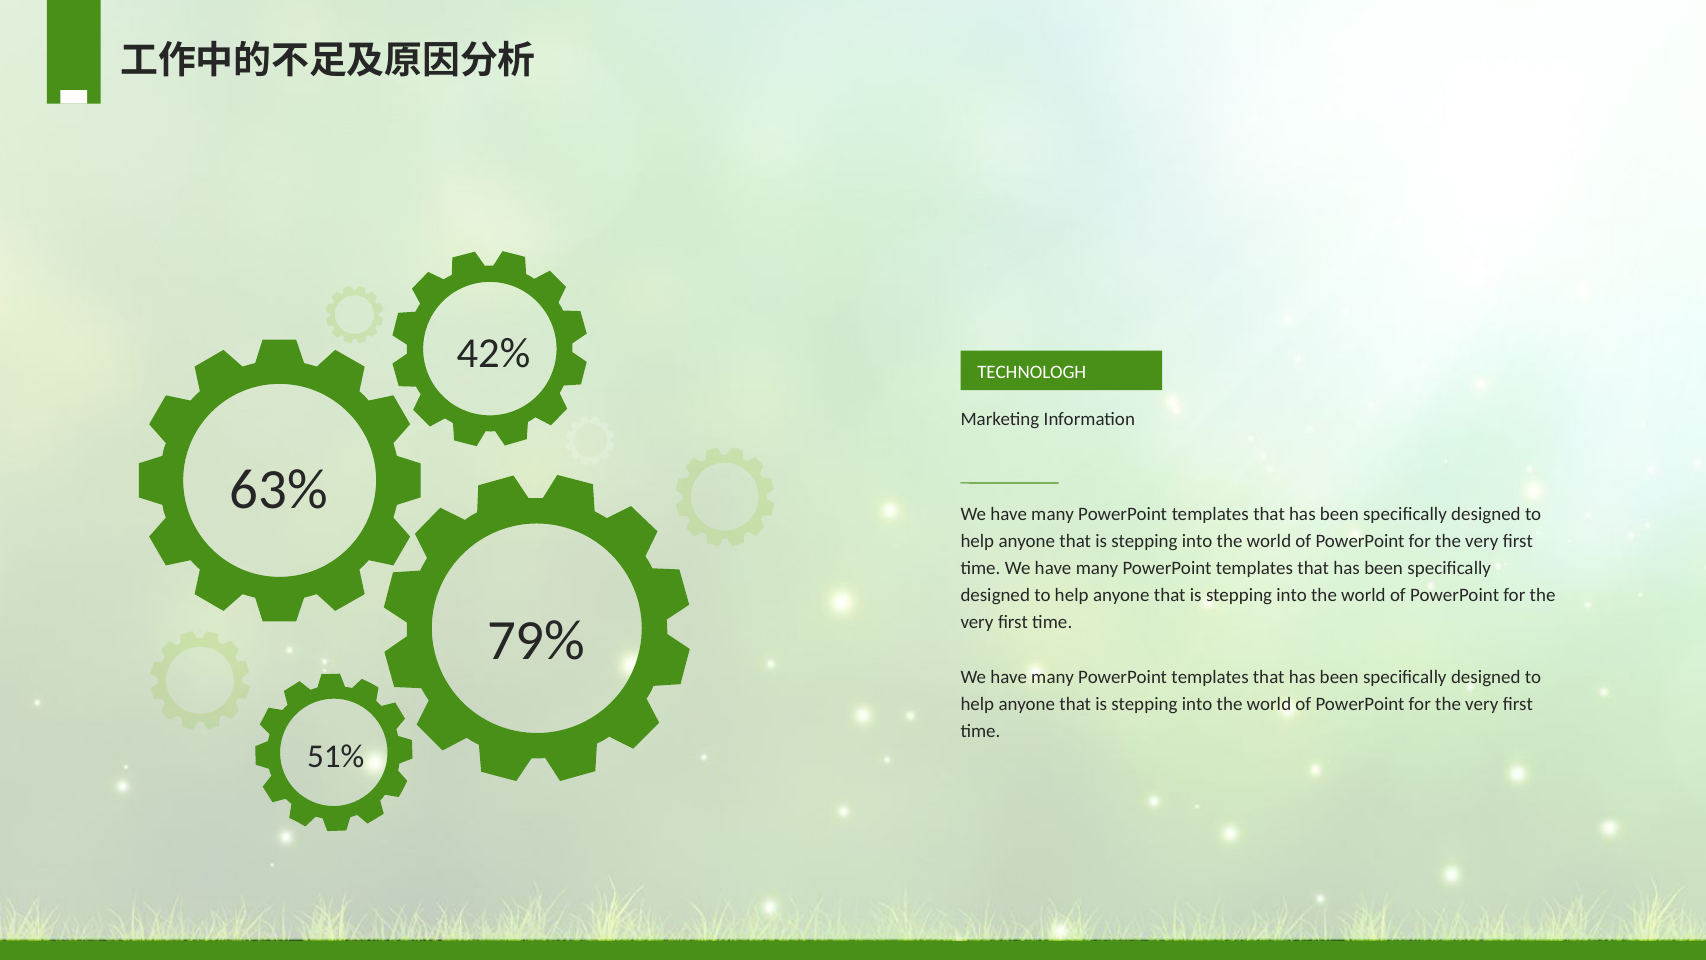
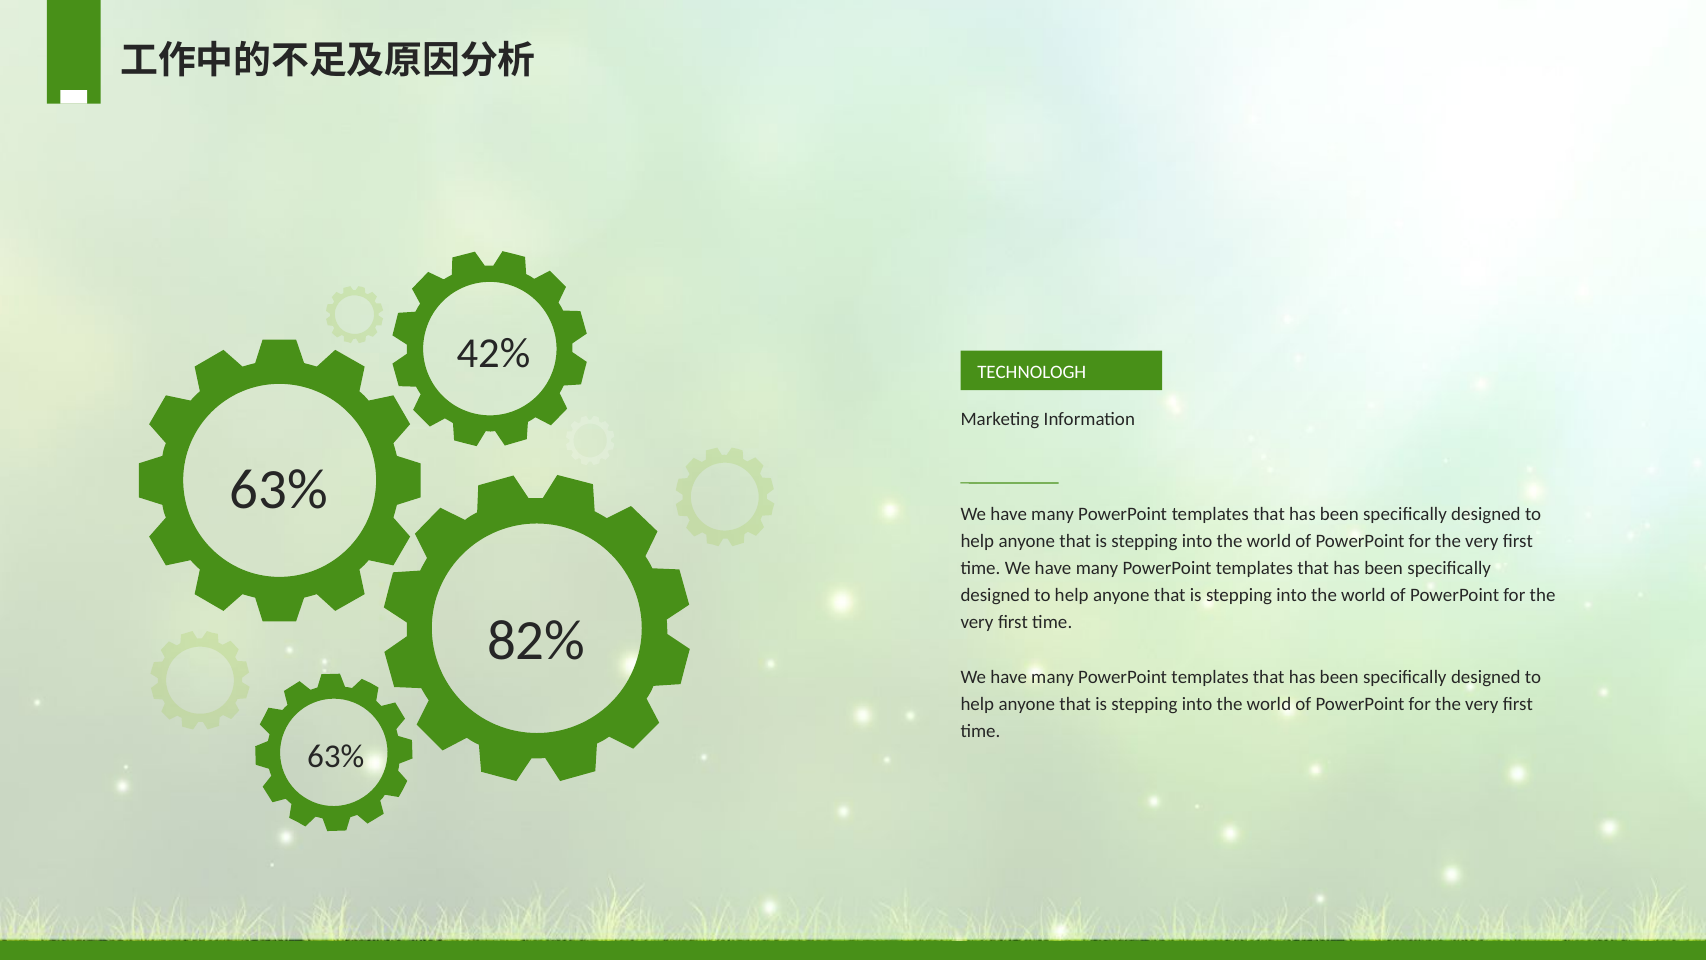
79%: 79% -> 82%
51% at (336, 757): 51% -> 63%
